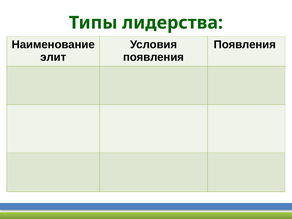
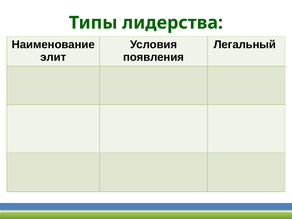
Появления at (245, 44): Появления -> Легальный
